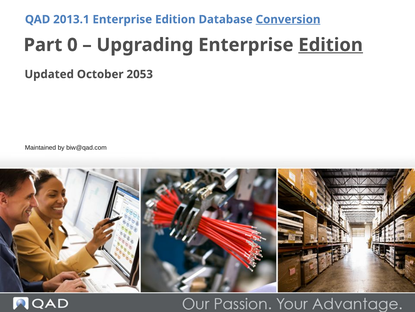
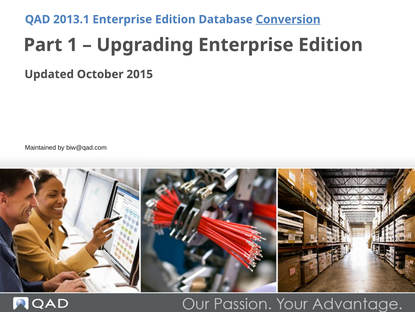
0: 0 -> 1
Edition at (331, 45) underline: present -> none
2053: 2053 -> 2015
